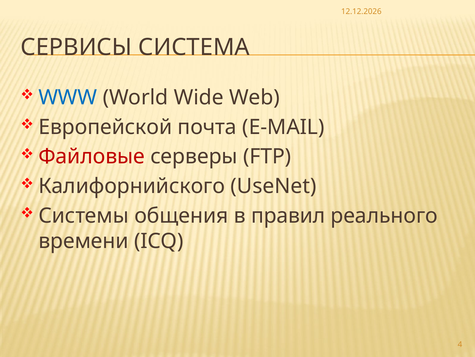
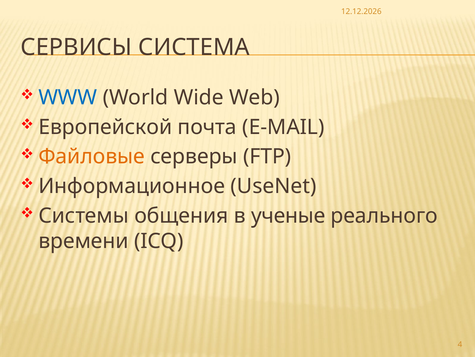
Файловые colour: red -> orange
Калифорнийского: Калифорнийского -> Информационное
правил: правил -> ученые
